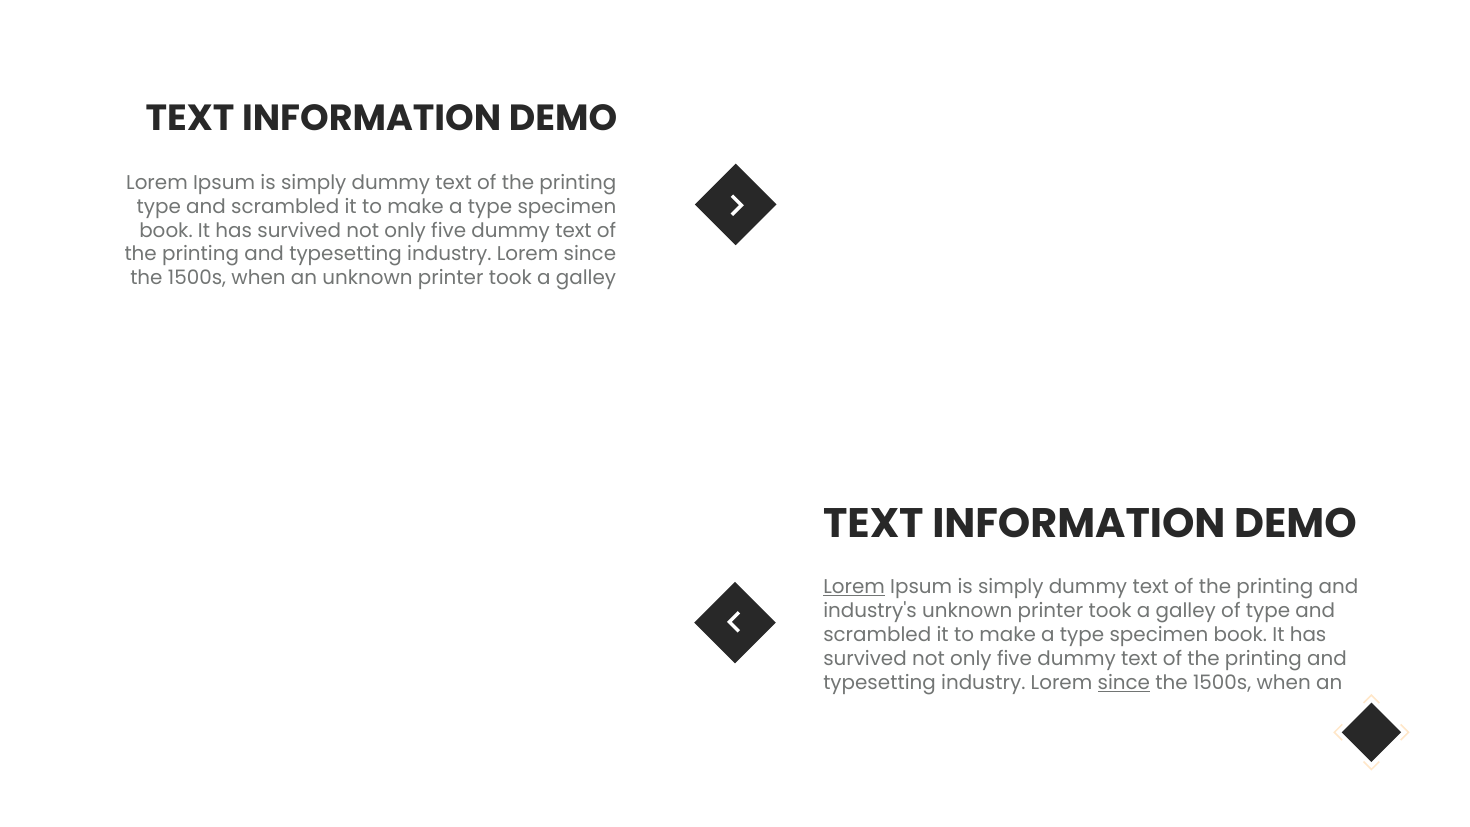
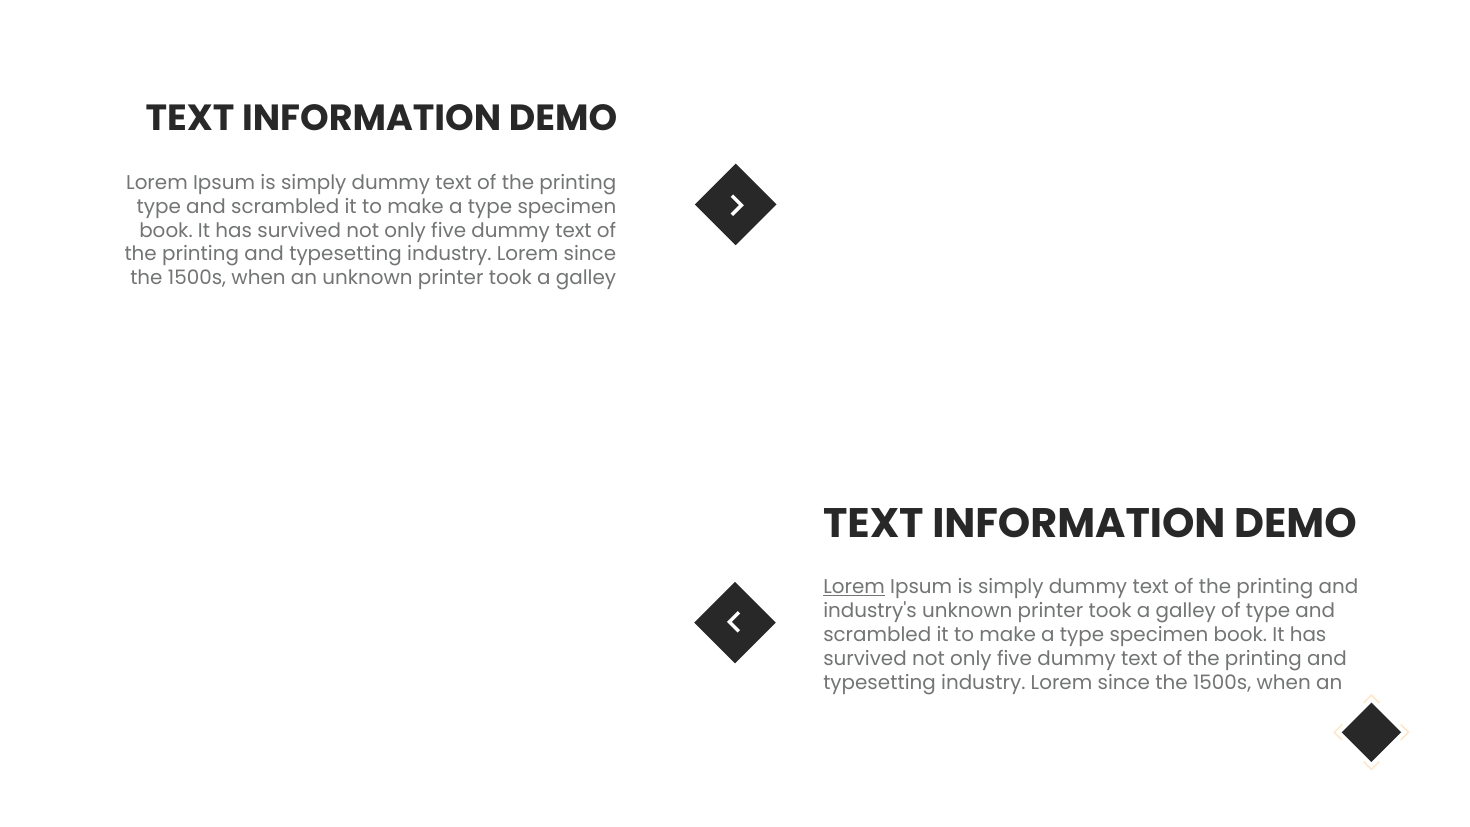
since at (1124, 683) underline: present -> none
